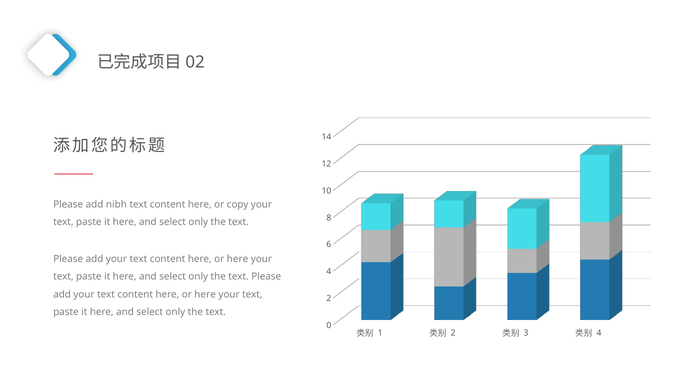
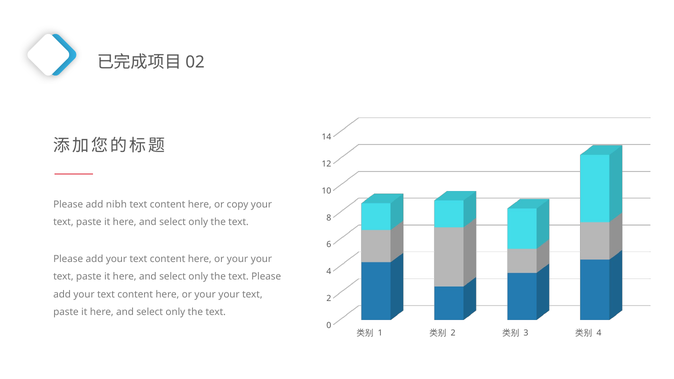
here at (237, 259): here -> your
here at (205, 295): here -> your
